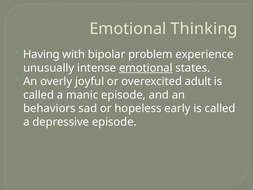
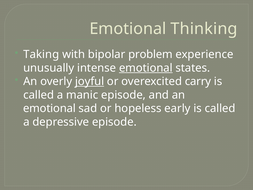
Having: Having -> Taking
joyful underline: none -> present
adult: adult -> carry
behaviors at (49, 108): behaviors -> emotional
